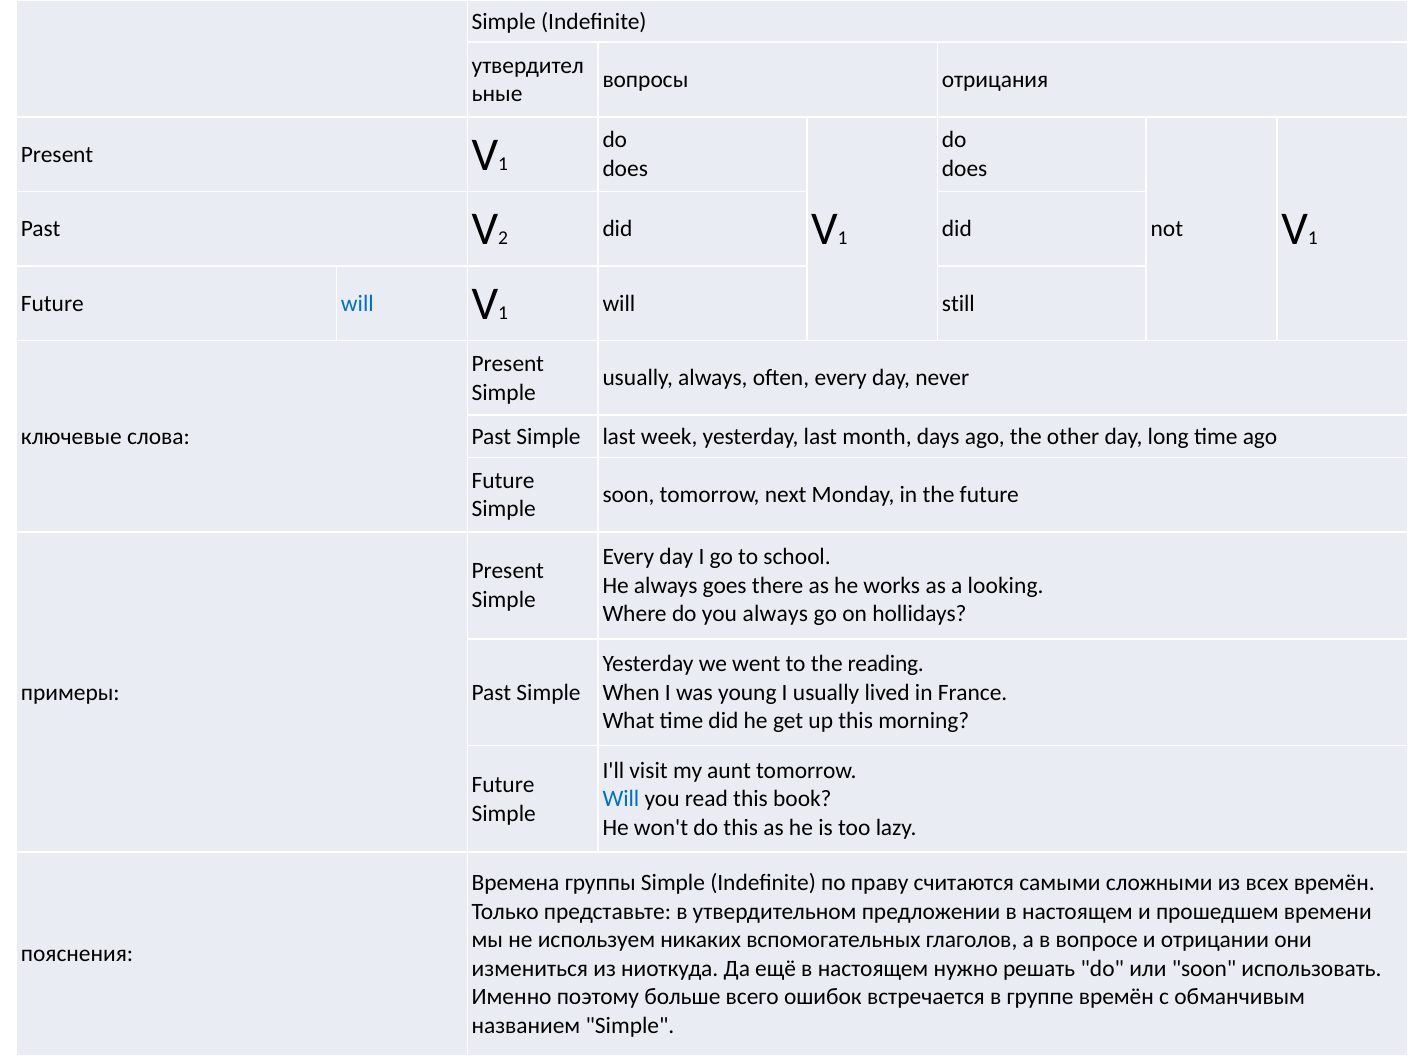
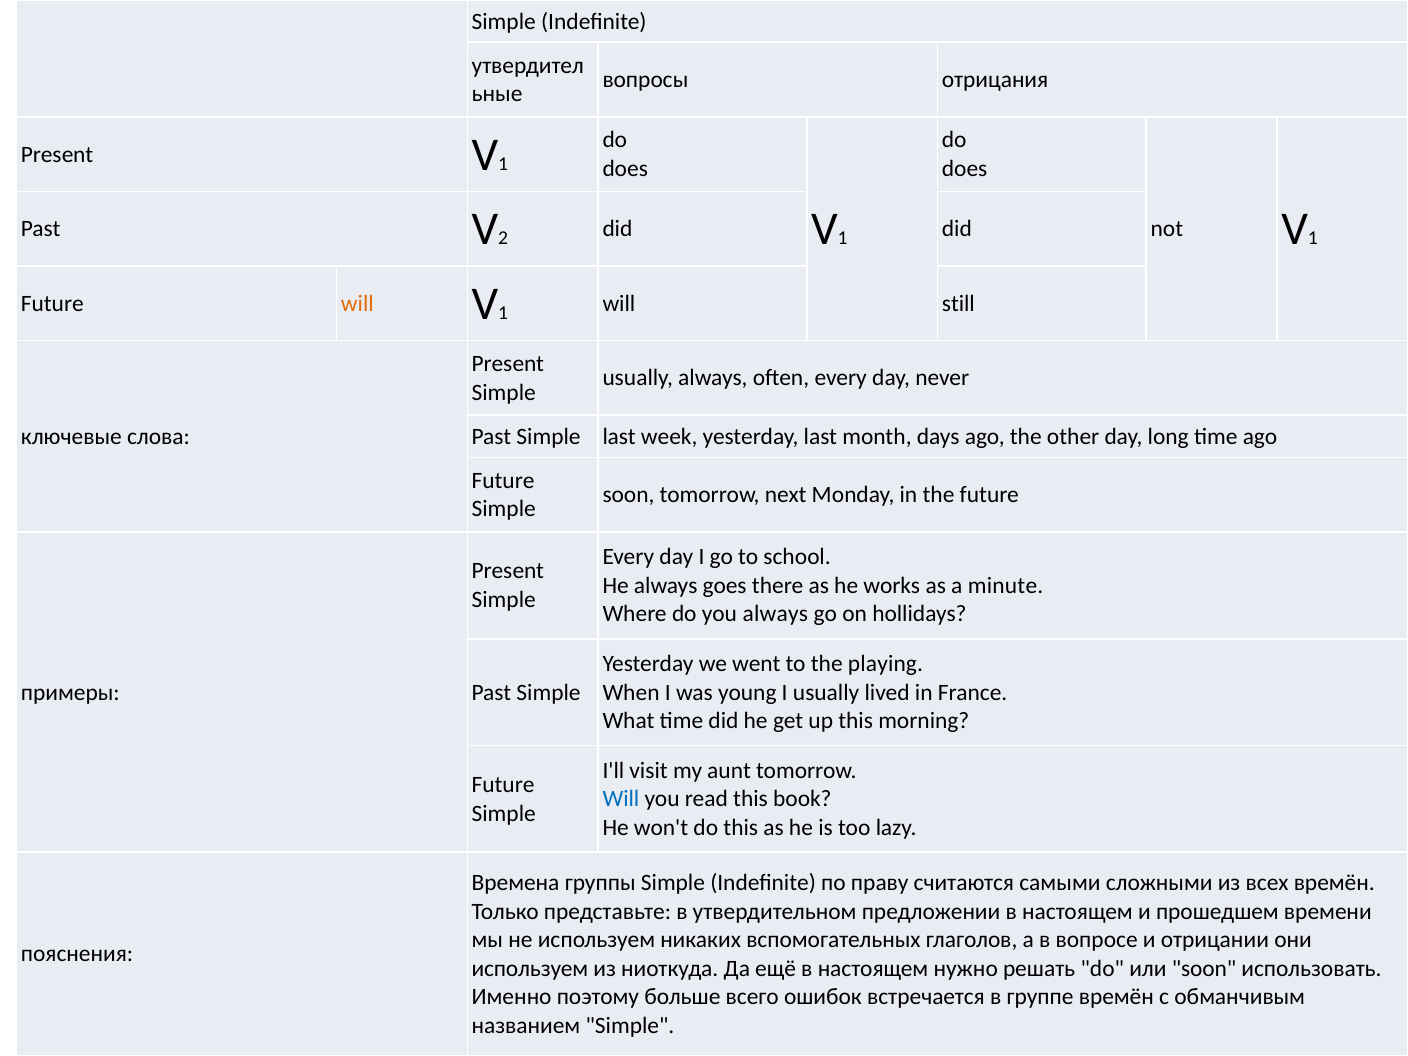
will at (357, 303) colour: blue -> orange
looking: looking -> minute
reading: reading -> playing
измениться at (530, 968): измениться -> используем
